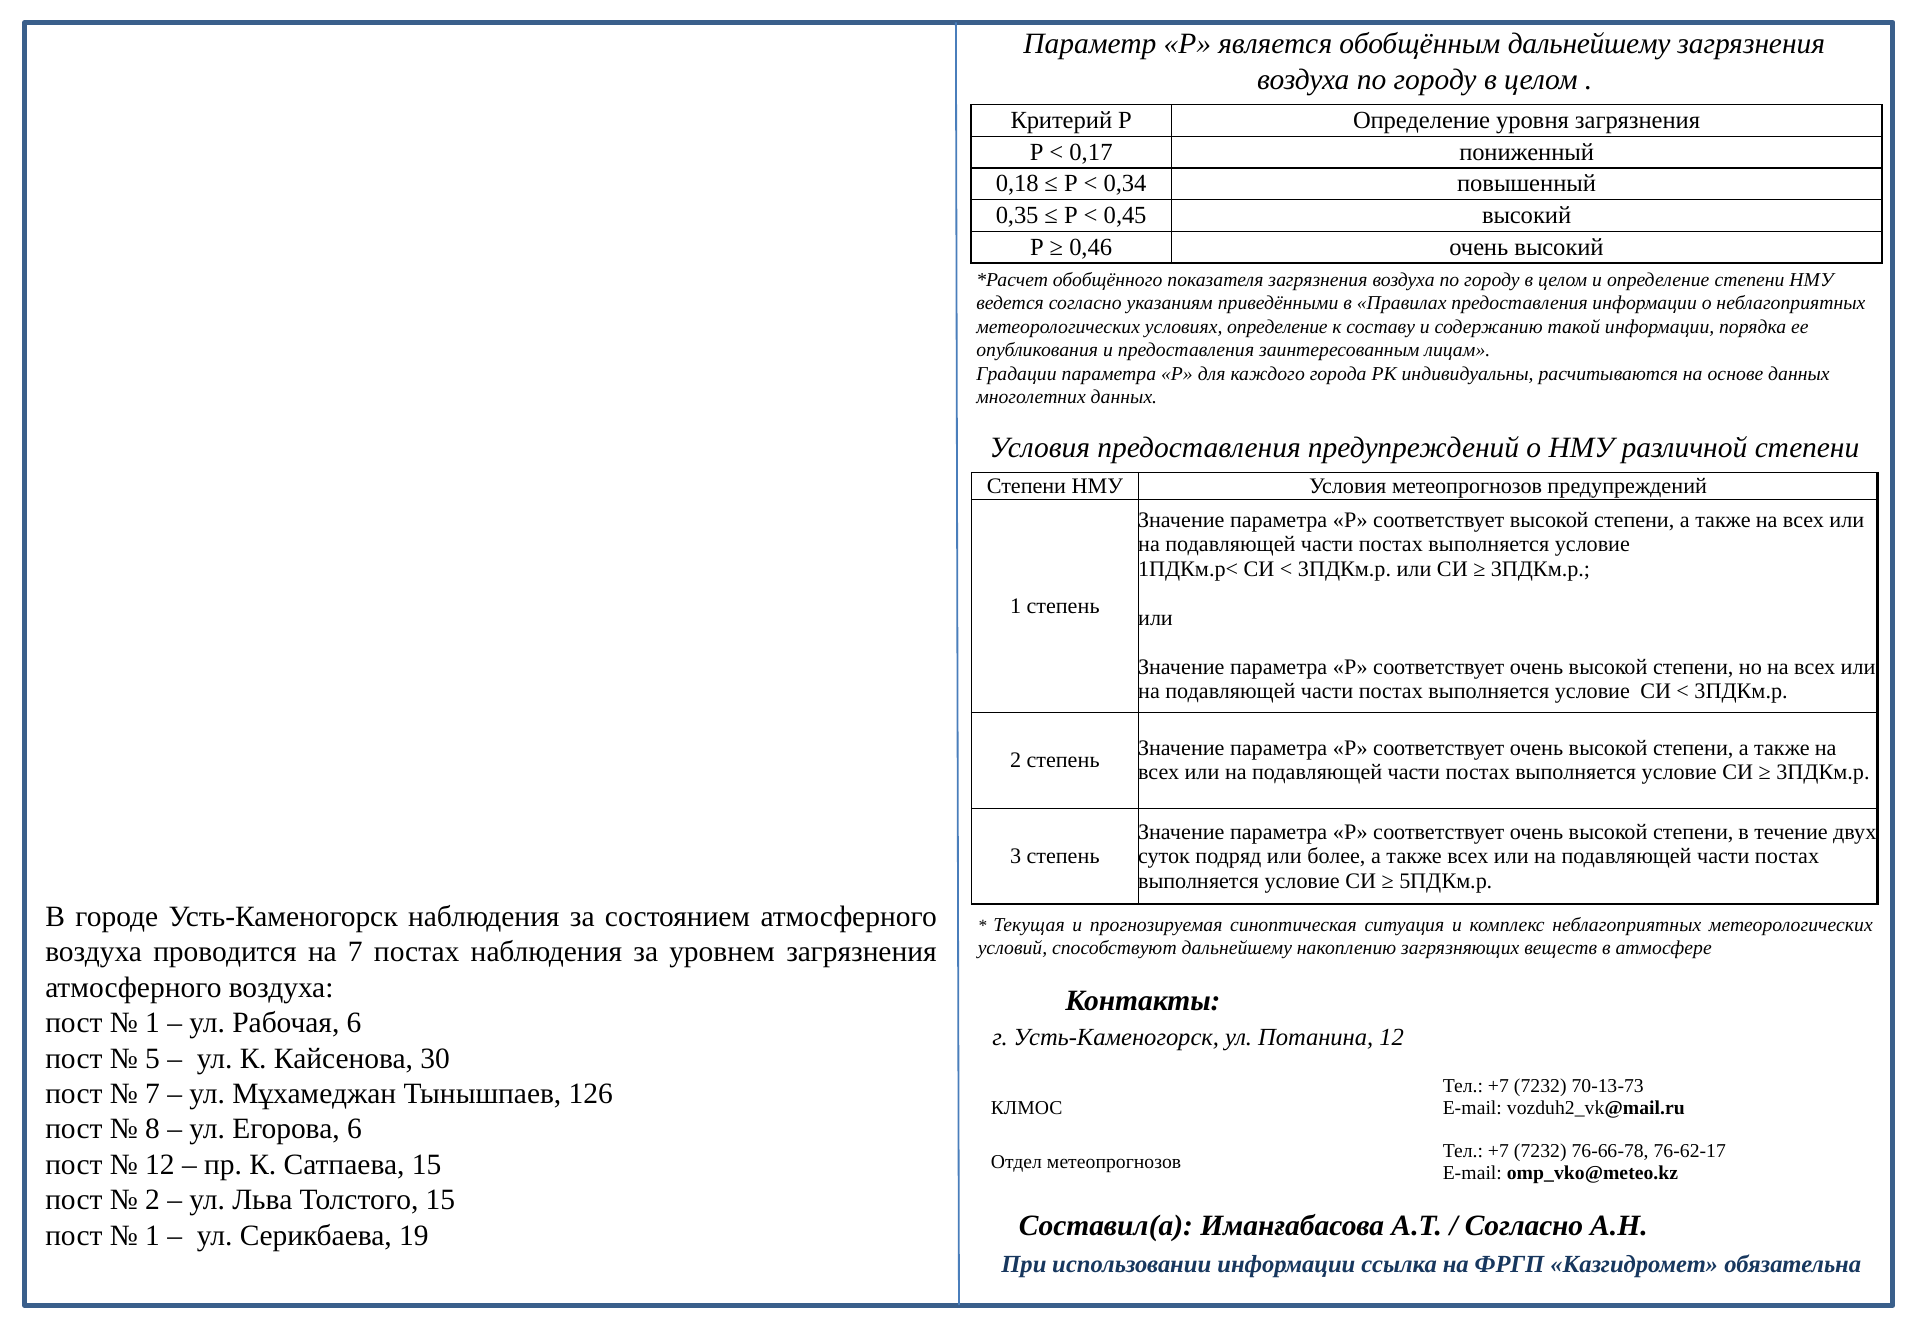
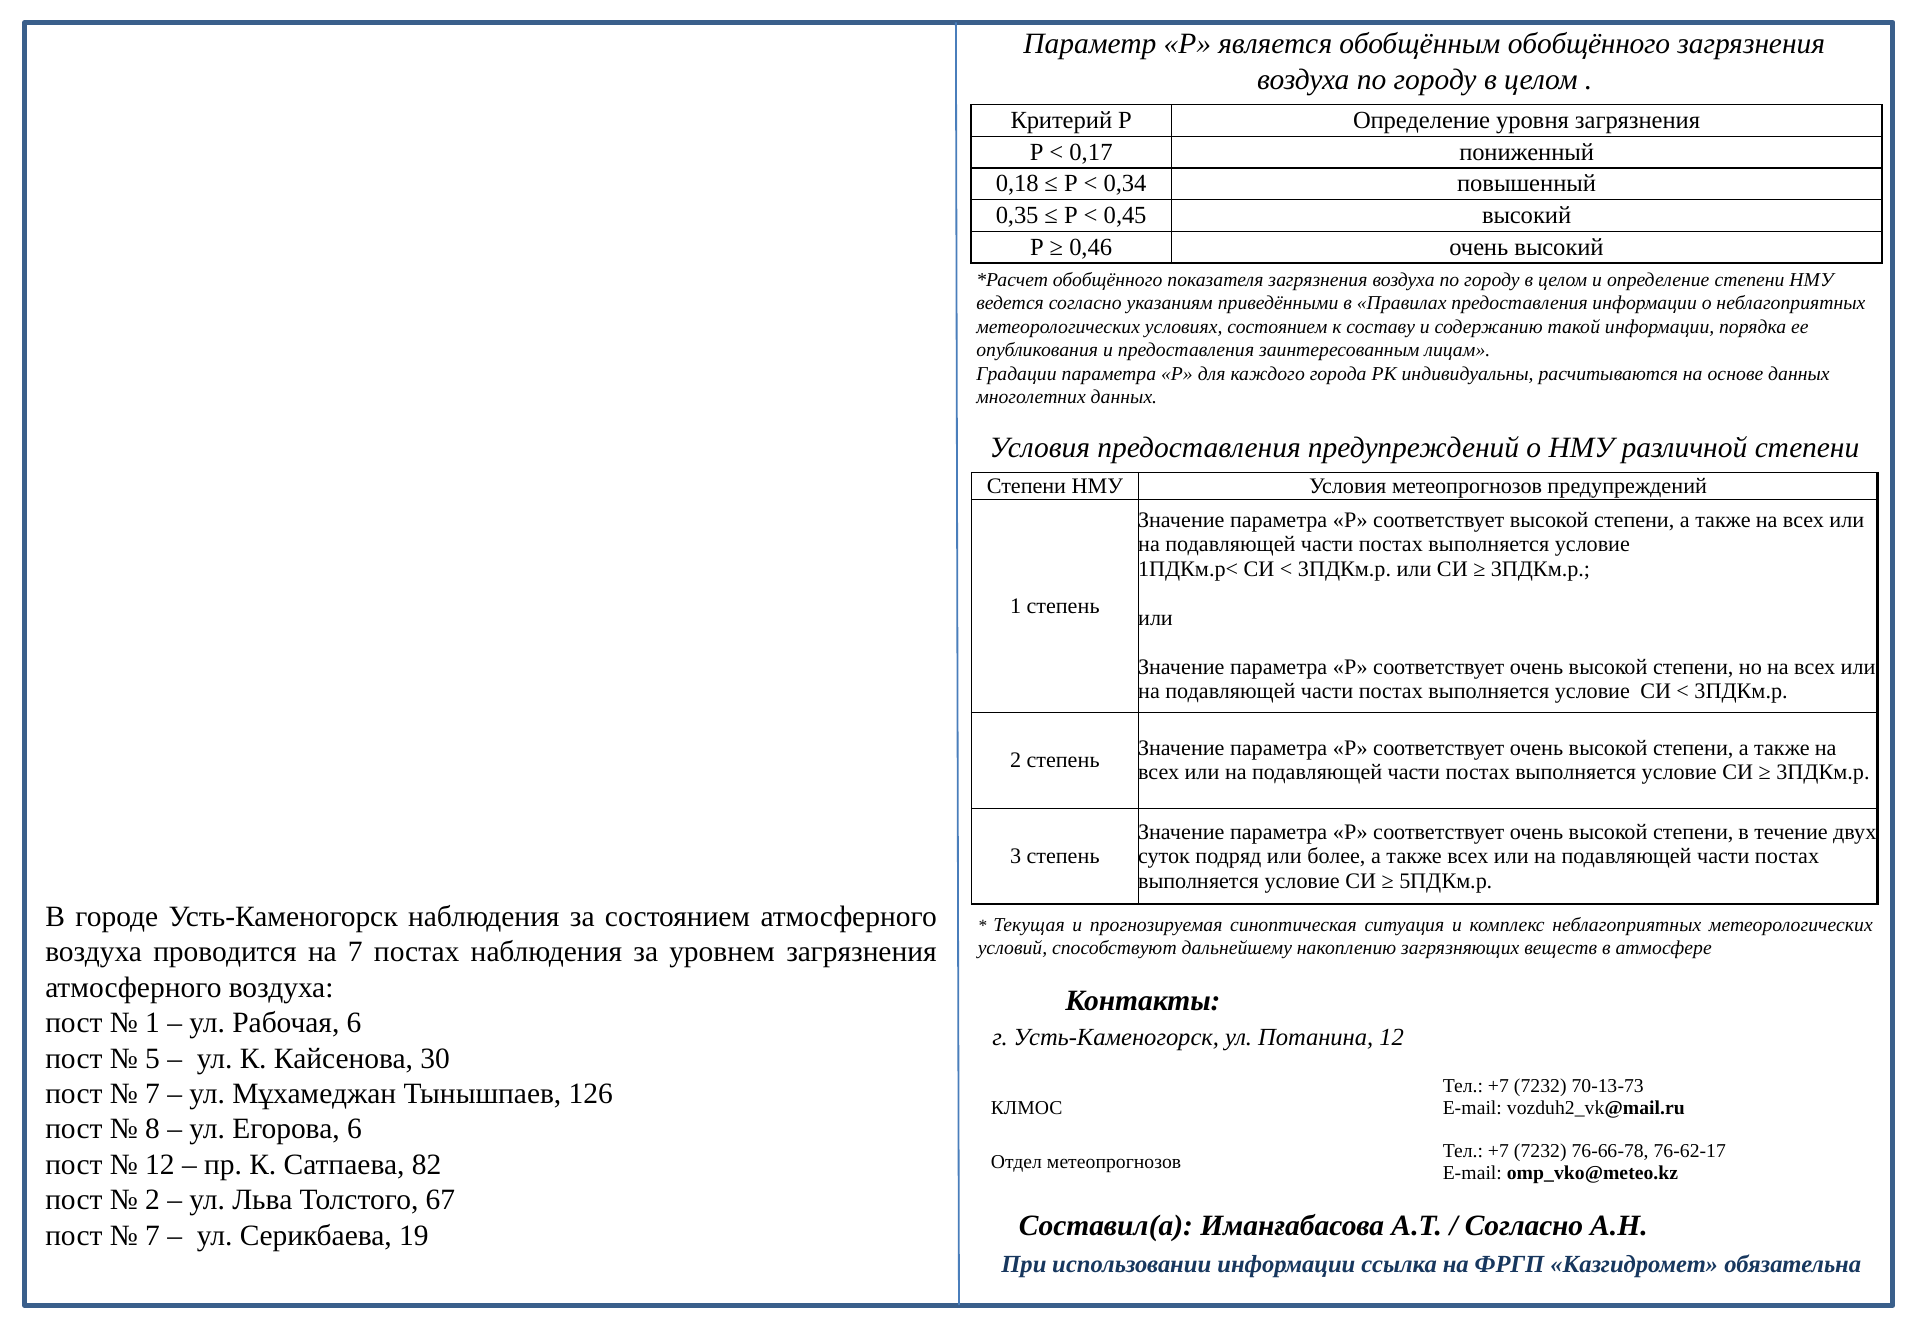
обобщённым дальнейшему: дальнейшему -> обобщённого
условиях определение: определение -> состоянием
Сатпаева 15: 15 -> 82
Толстого 15: 15 -> 67
1 at (153, 1235): 1 -> 7
